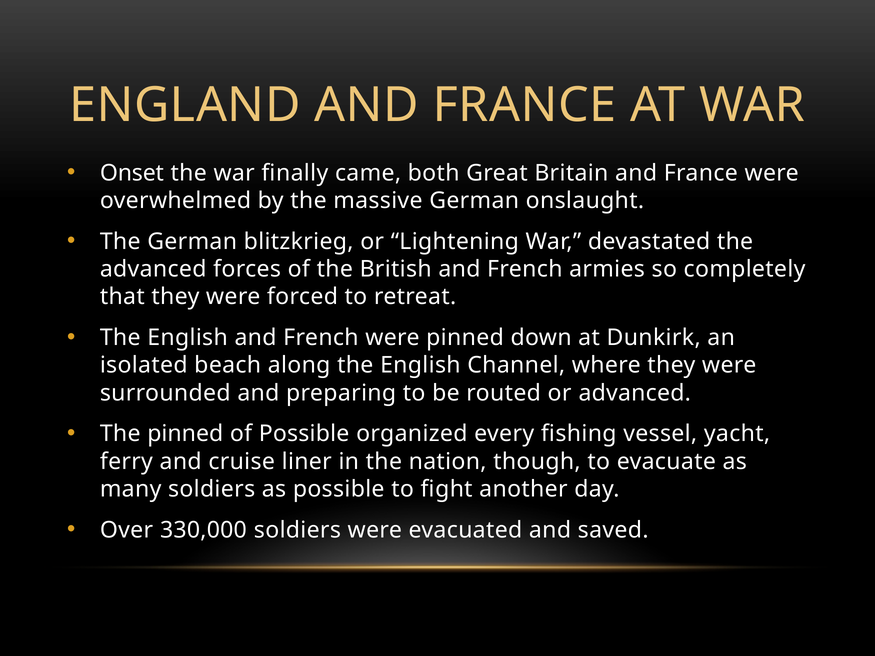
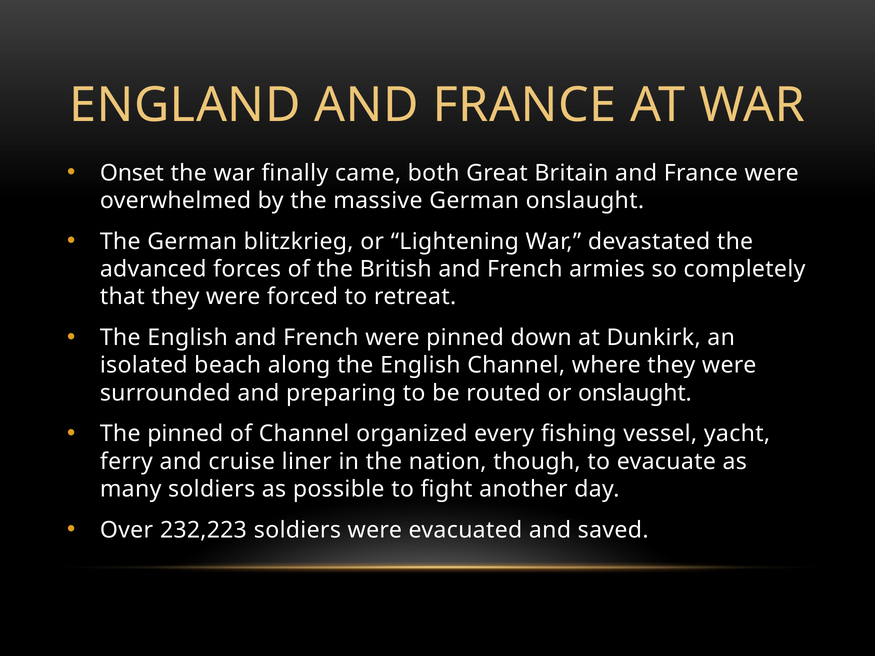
or advanced: advanced -> onslaught
of Possible: Possible -> Channel
330,000: 330,000 -> 232,223
